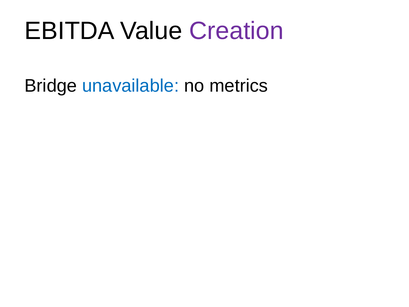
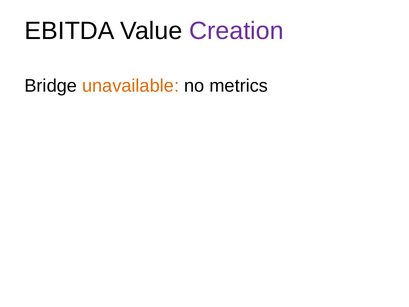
unavailable colour: blue -> orange
